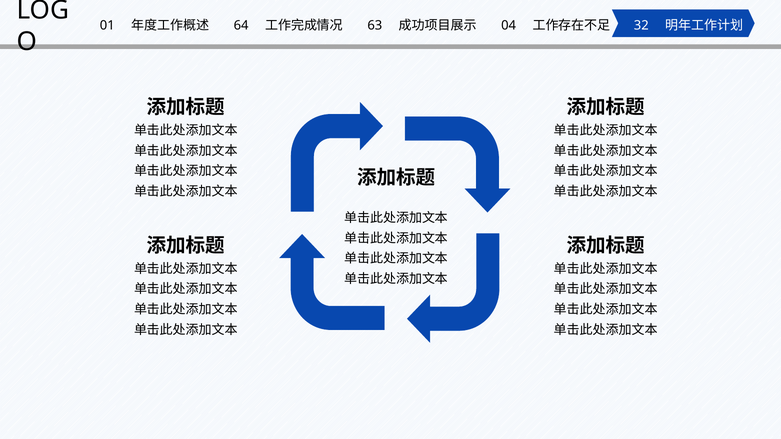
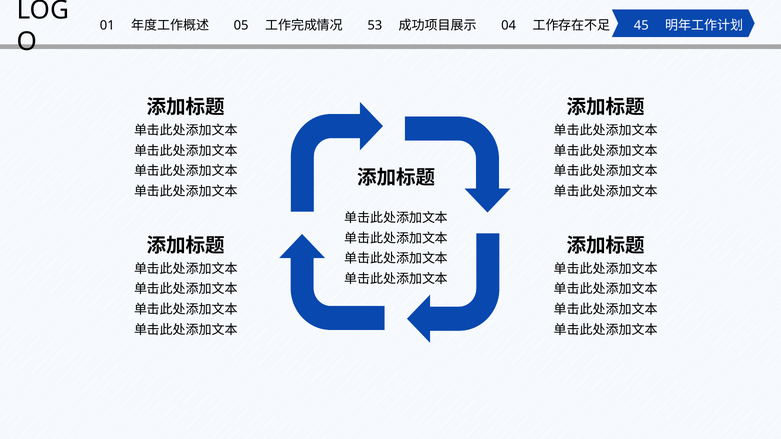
64: 64 -> 05
63: 63 -> 53
32: 32 -> 45
